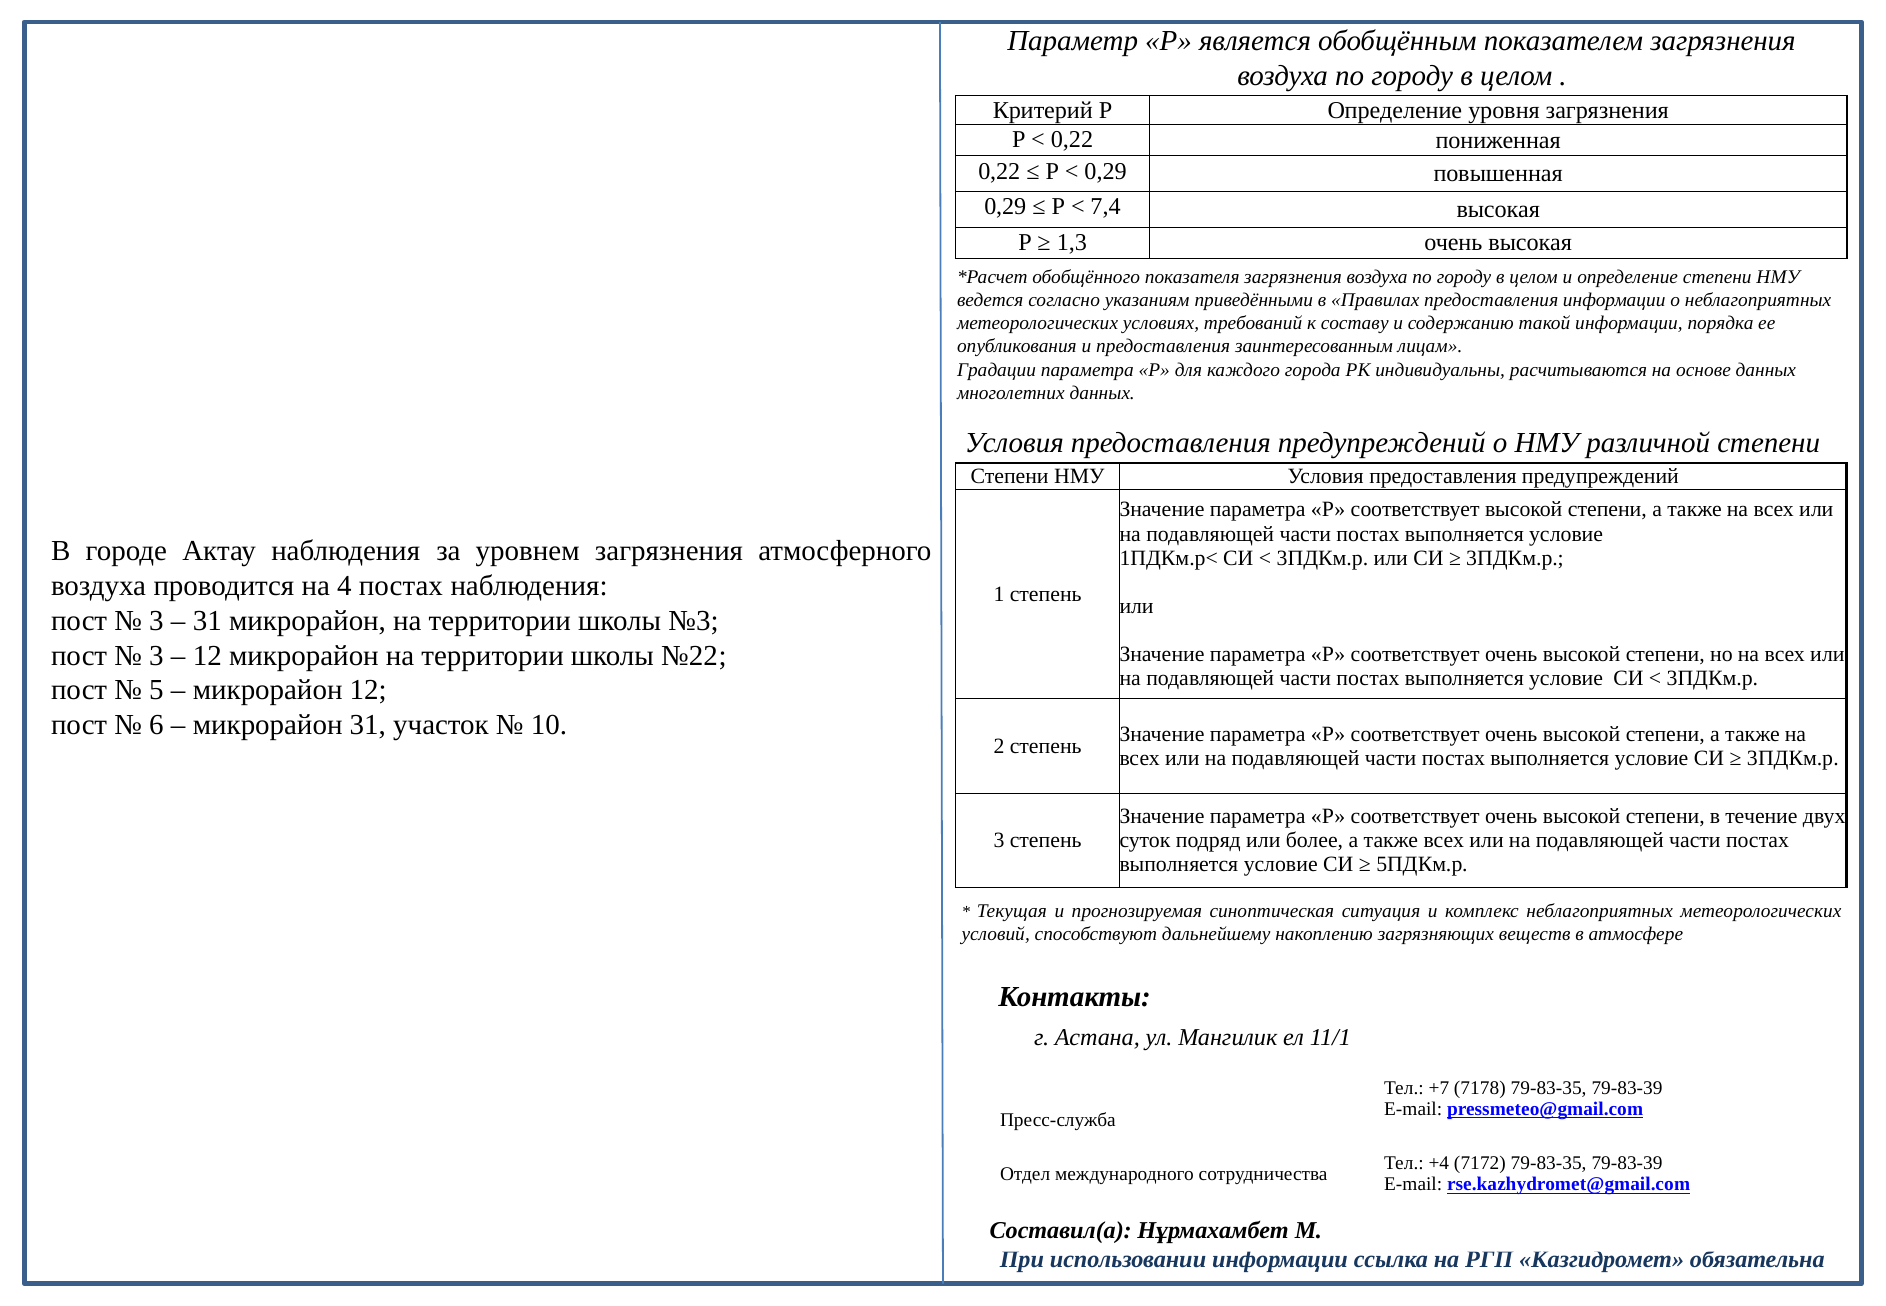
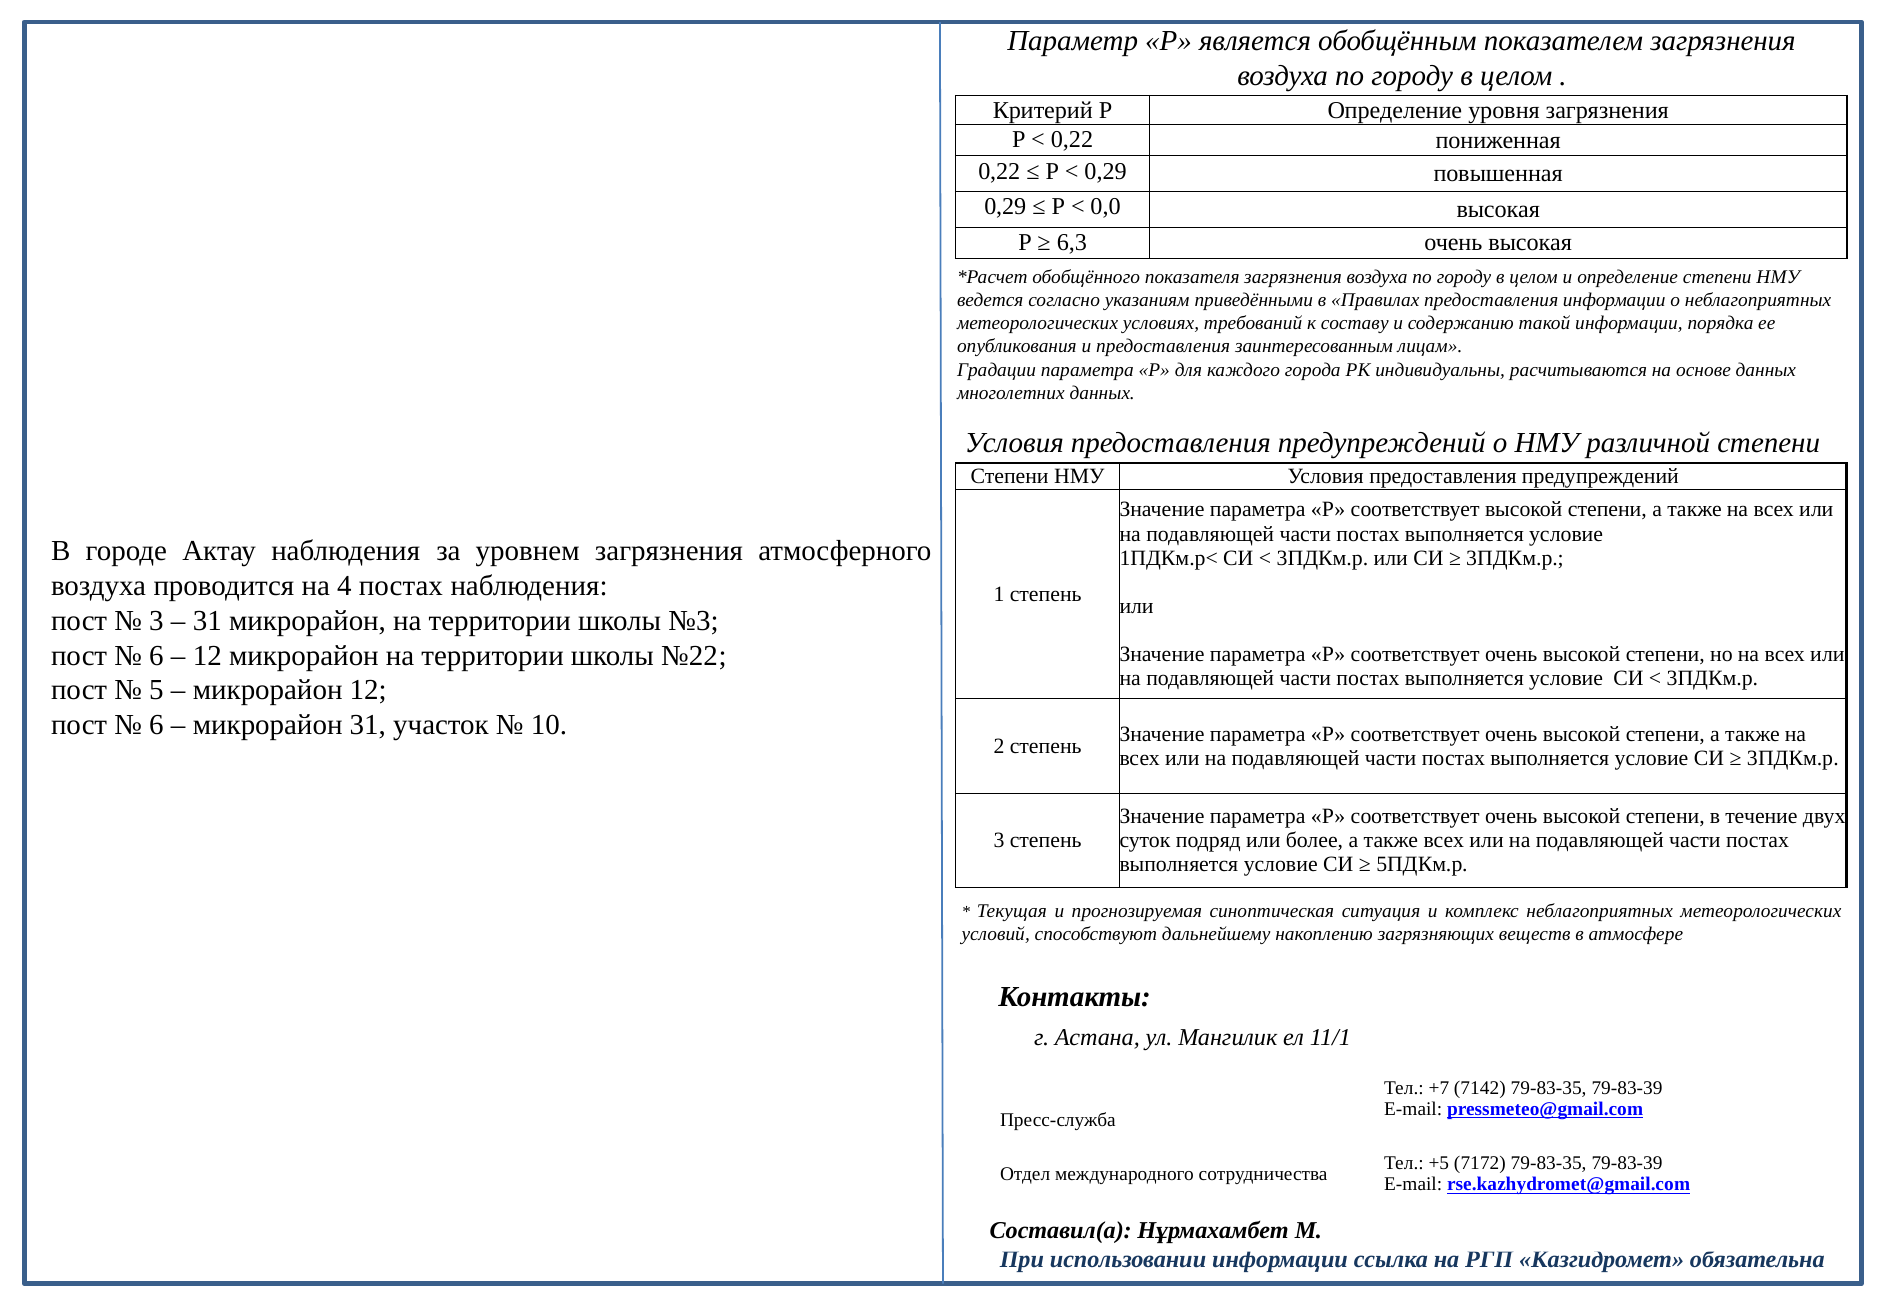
7,4: 7,4 -> 0,0
1,3: 1,3 -> 6,3
3 at (156, 655): 3 -> 6
7178: 7178 -> 7142
+4: +4 -> +5
